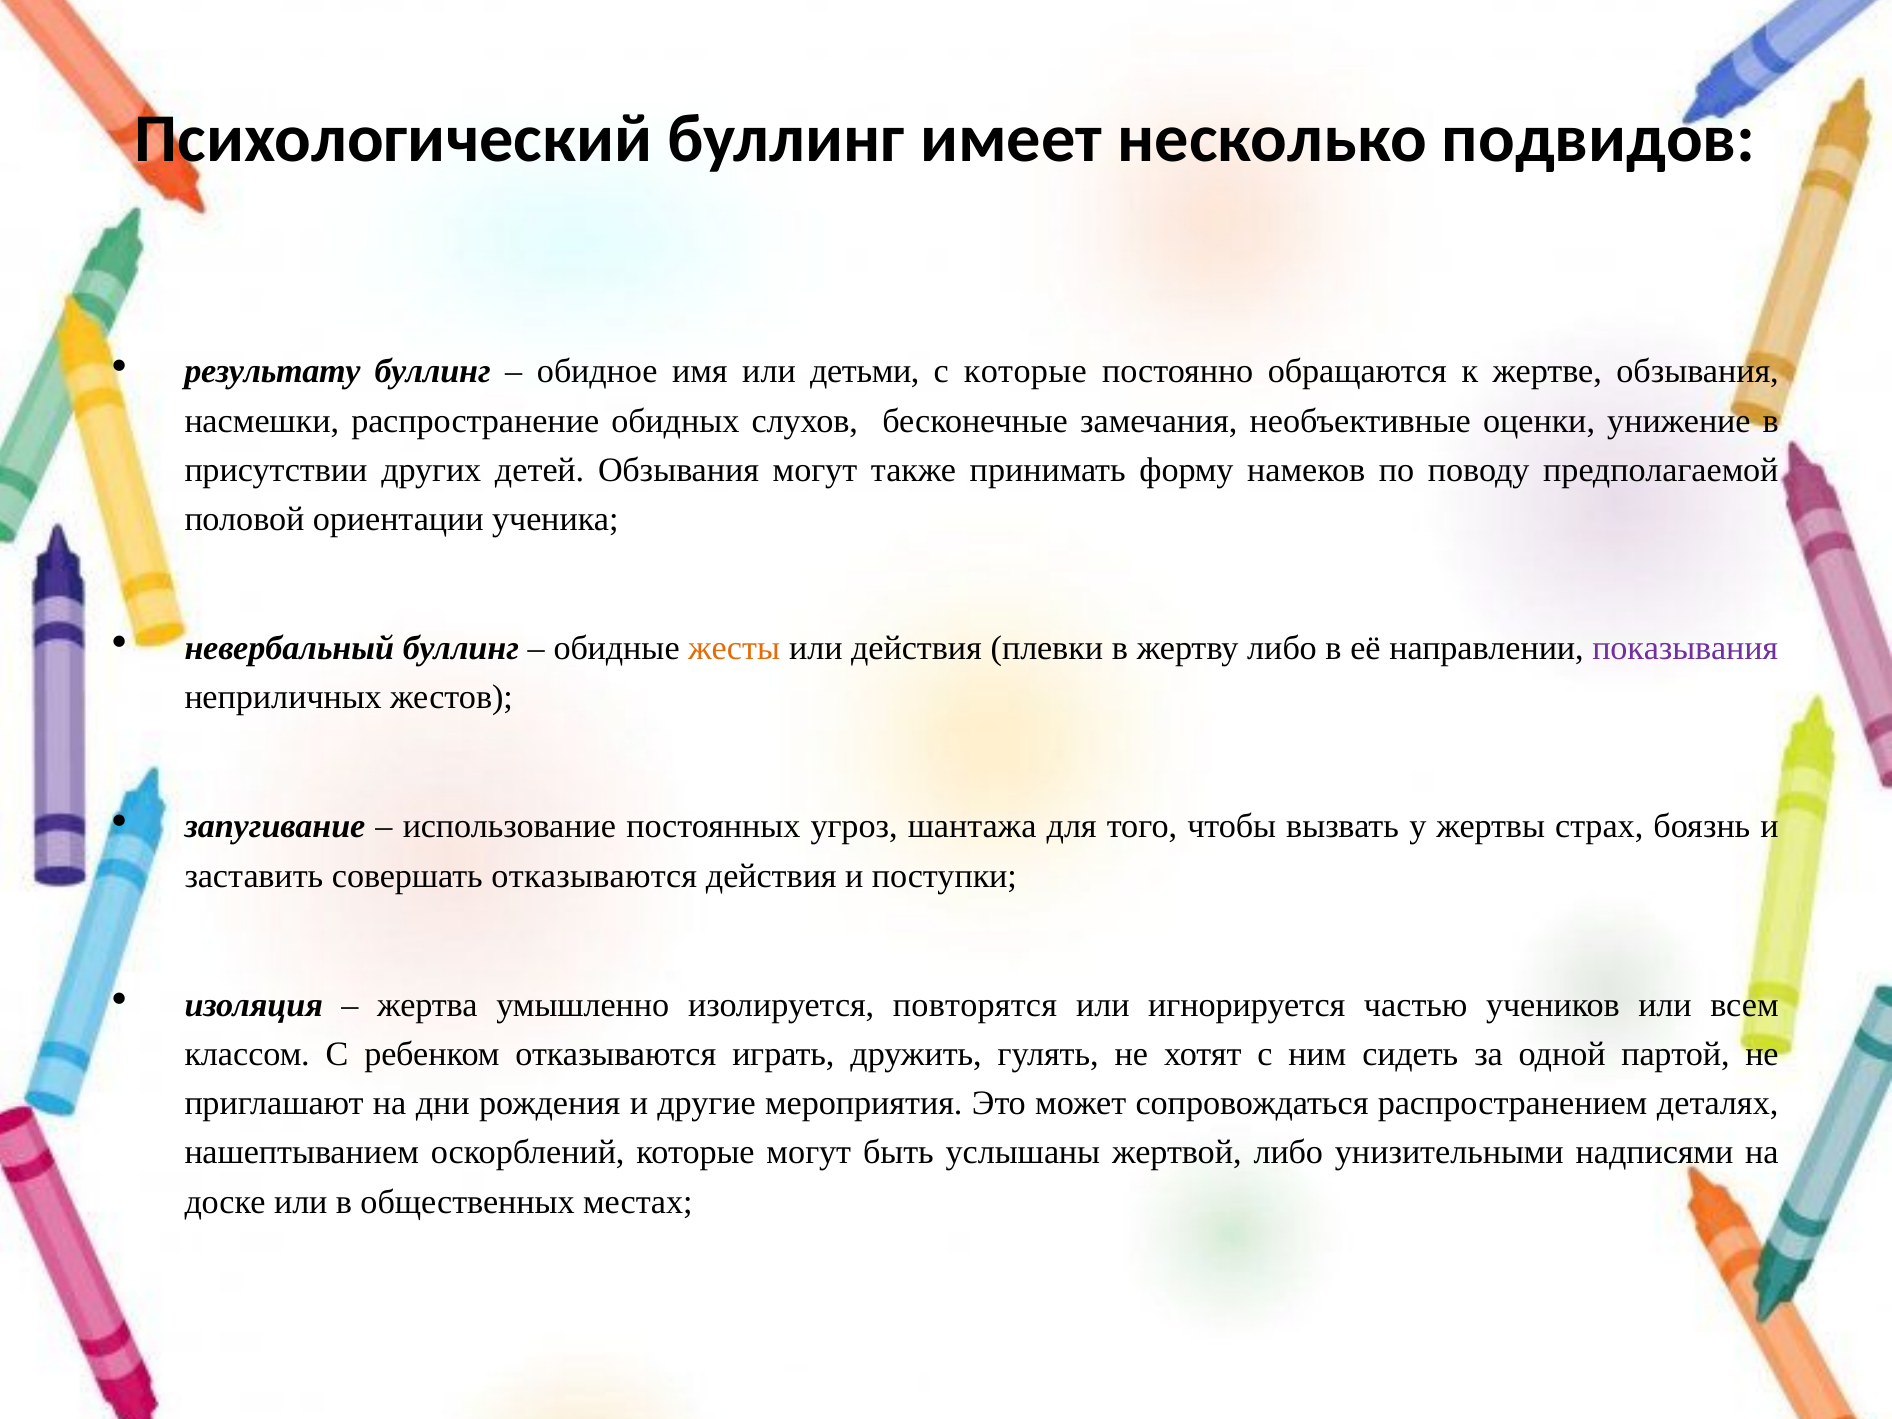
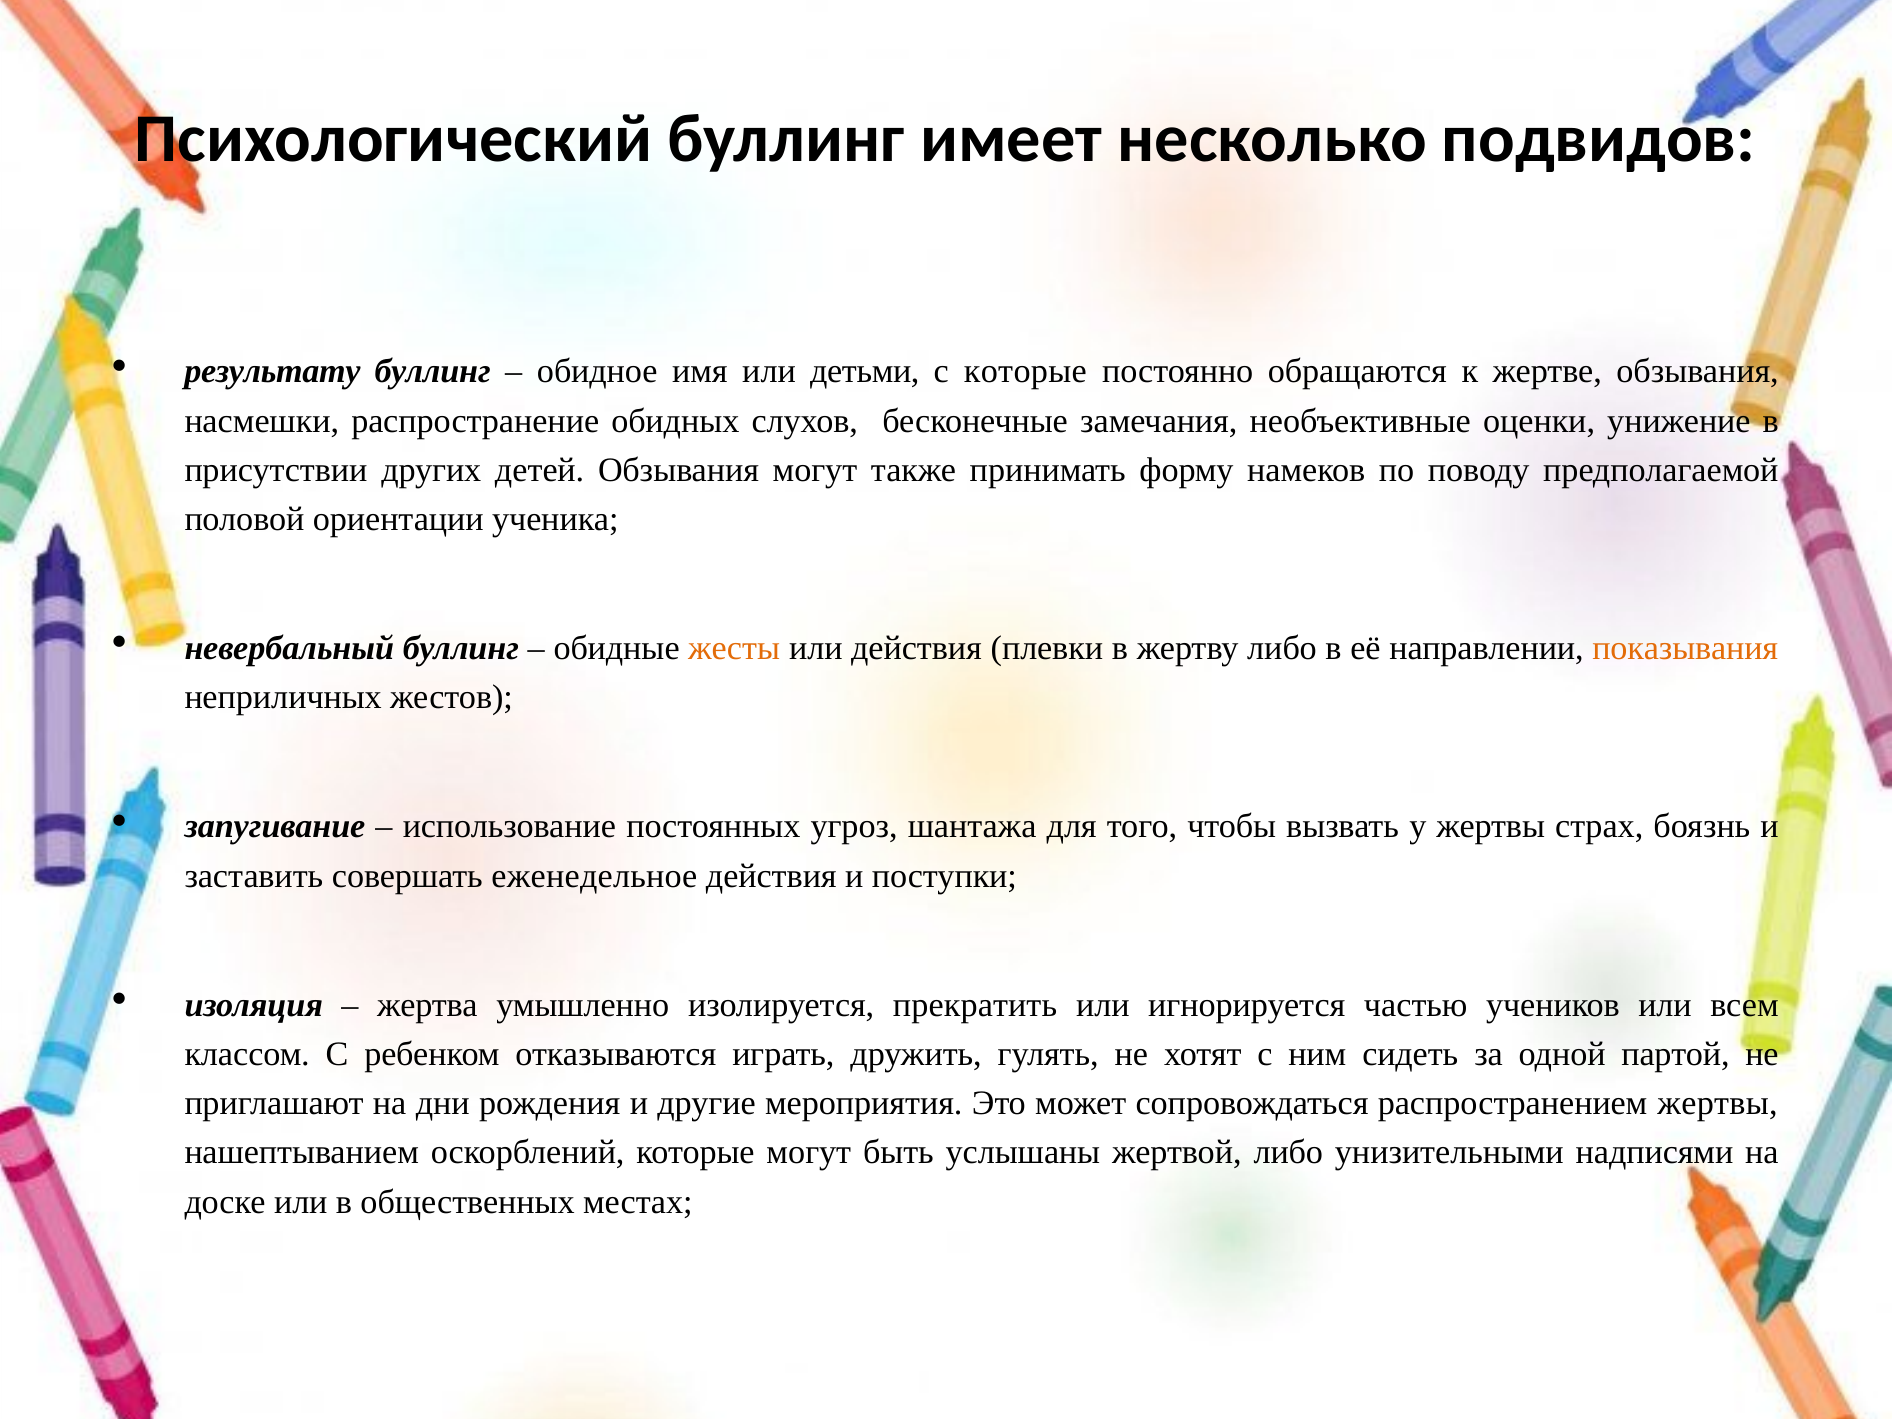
показывания colour: purple -> orange
совершать отказываются: отказываются -> еженедельное
повторятся: повторятся -> прекратить
распространением деталях: деталях -> жертвы
